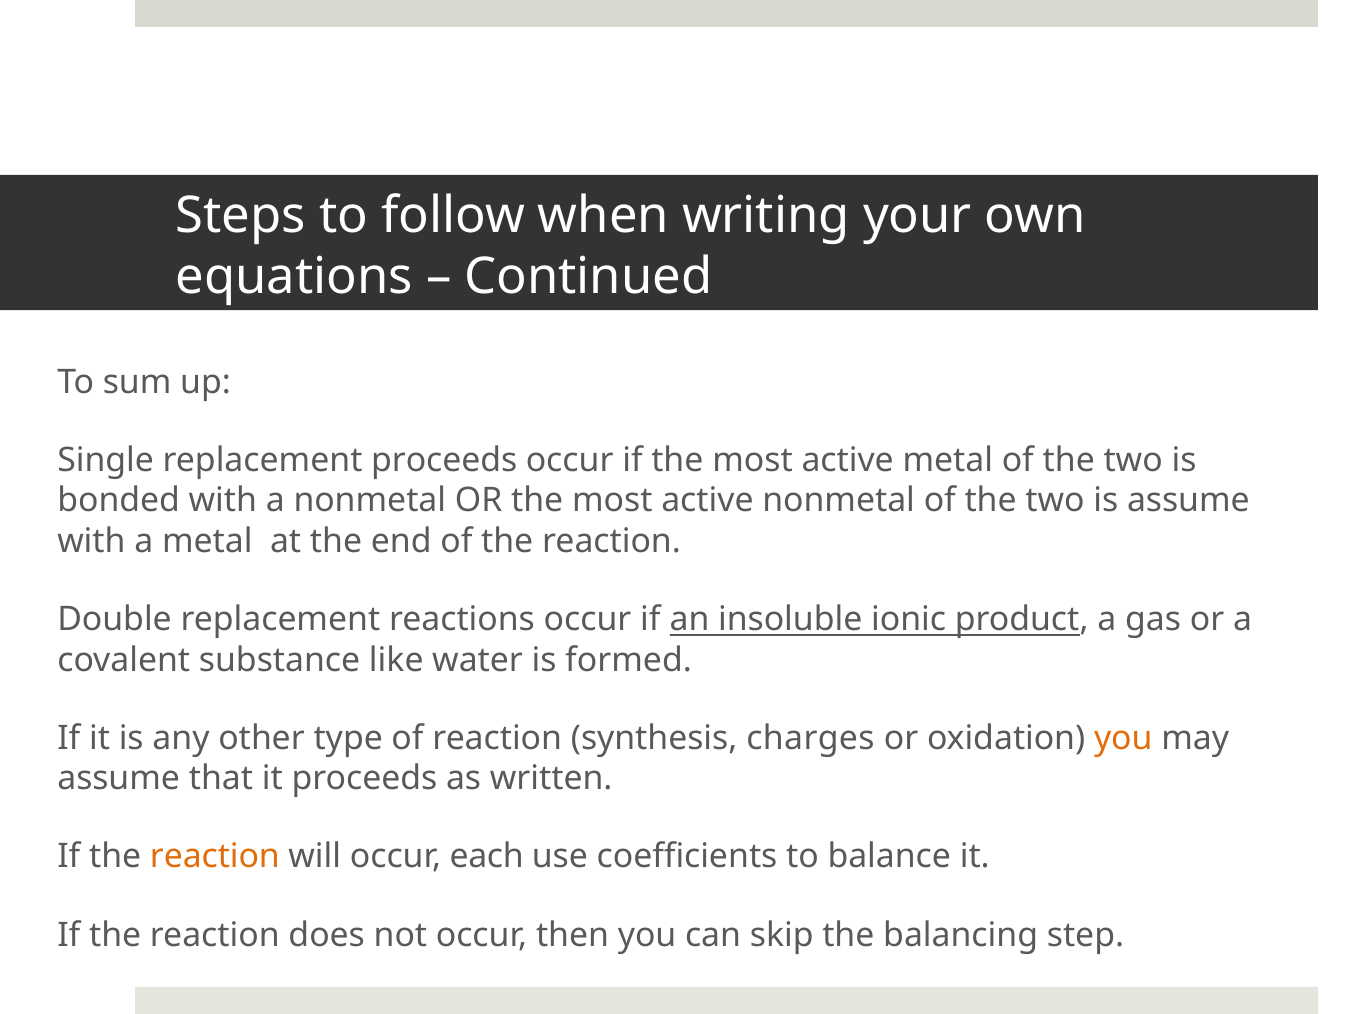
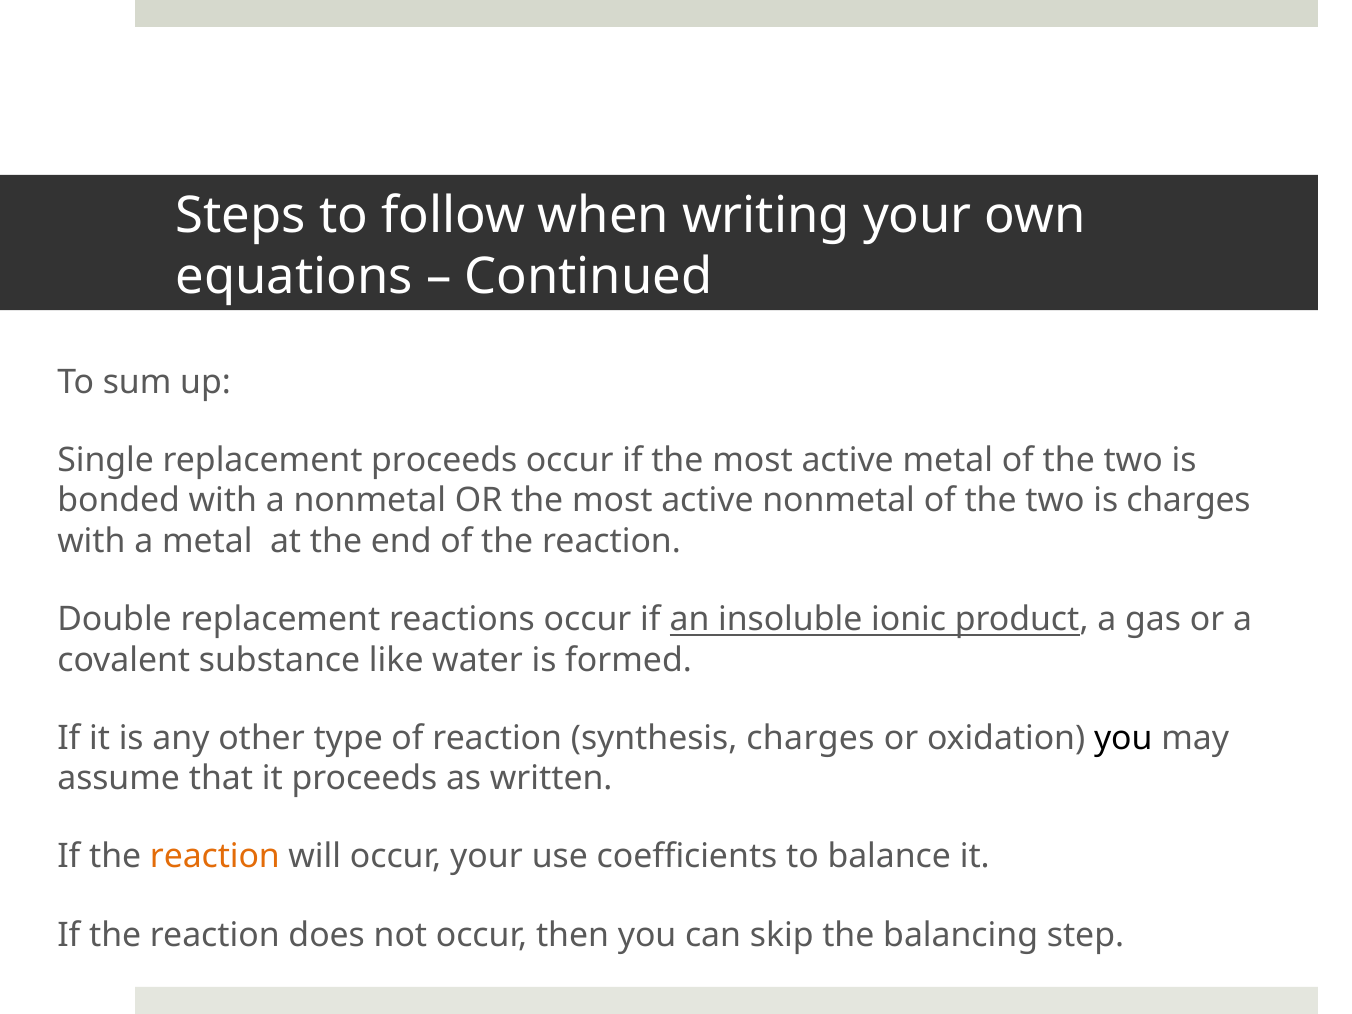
is assume: assume -> charges
you at (1123, 738) colour: orange -> black
occur each: each -> your
